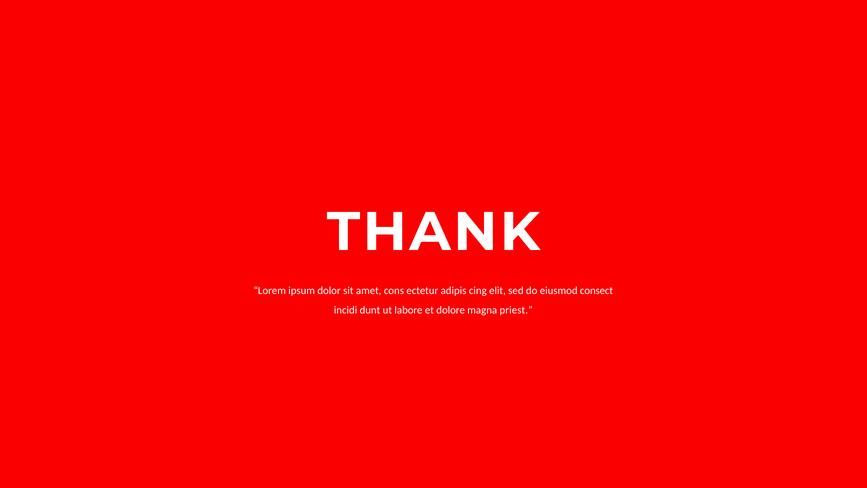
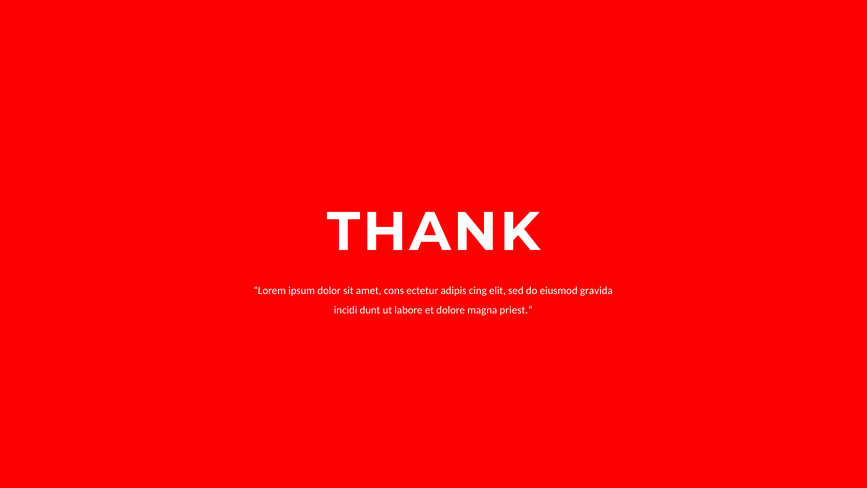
consect: consect -> gravida
